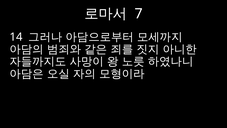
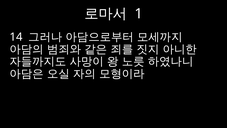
7: 7 -> 1
